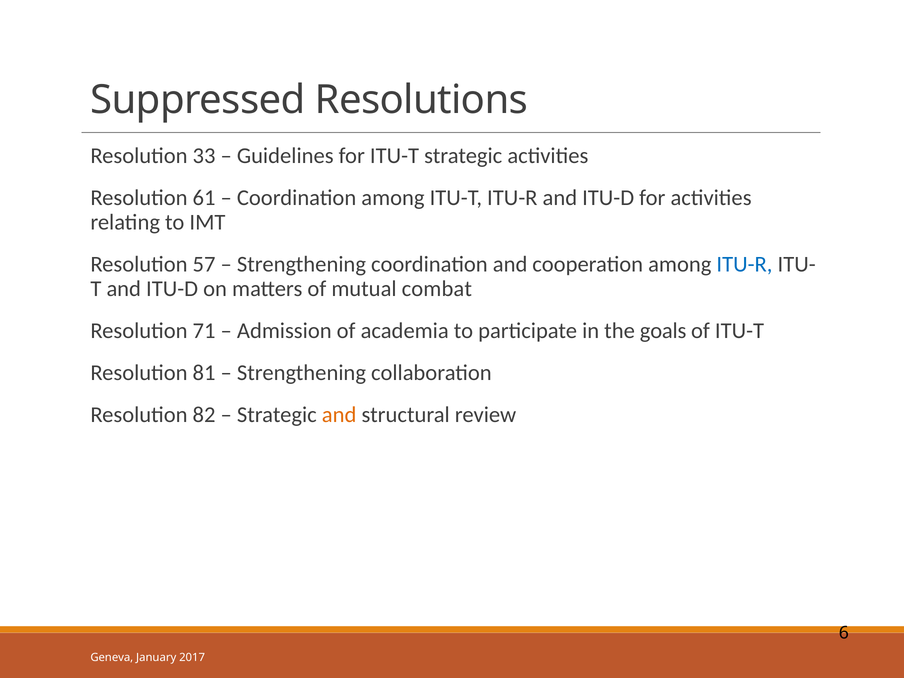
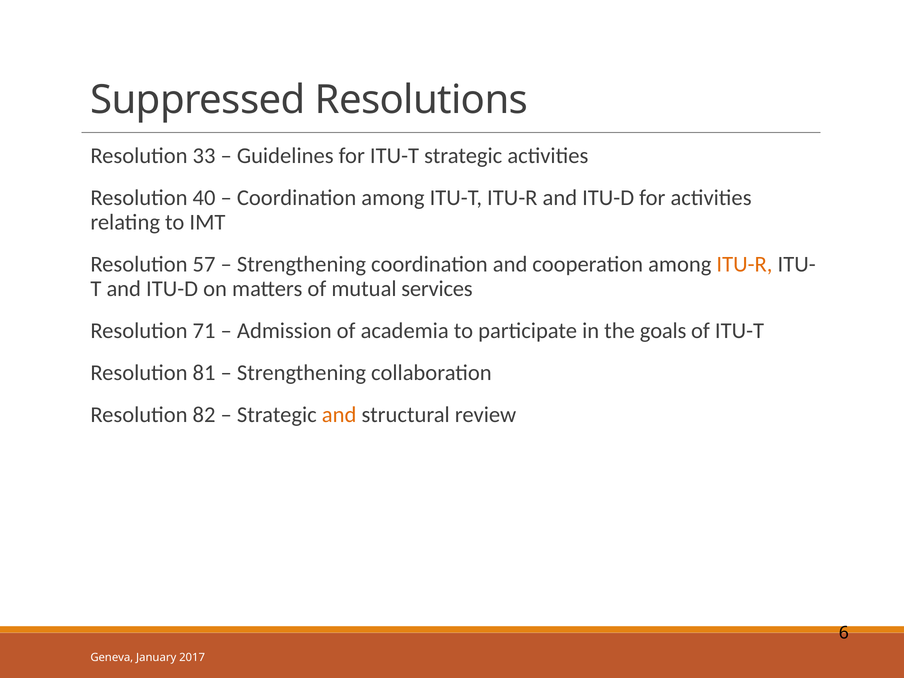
61: 61 -> 40
ITU-R at (744, 264) colour: blue -> orange
combat: combat -> services
